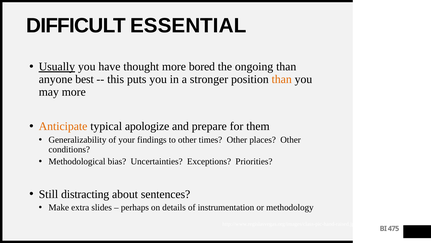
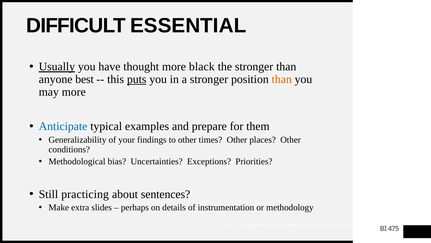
bored: bored -> black
the ongoing: ongoing -> stronger
puts underline: none -> present
Anticipate colour: orange -> blue
apologize: apologize -> examples
distracting: distracting -> practicing
